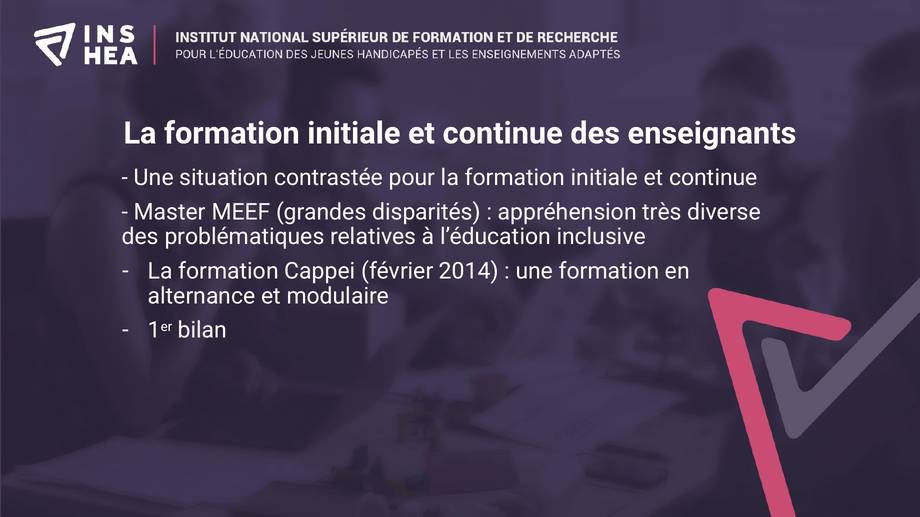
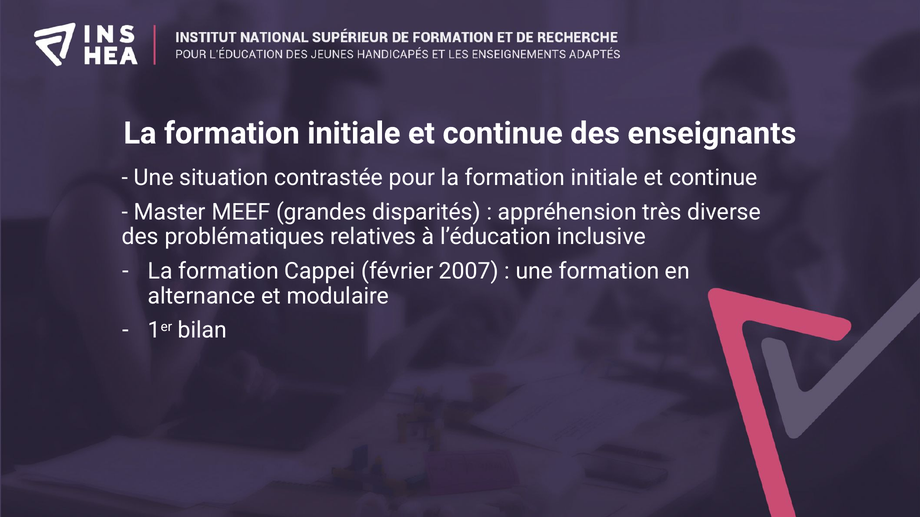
2014: 2014 -> 2007
